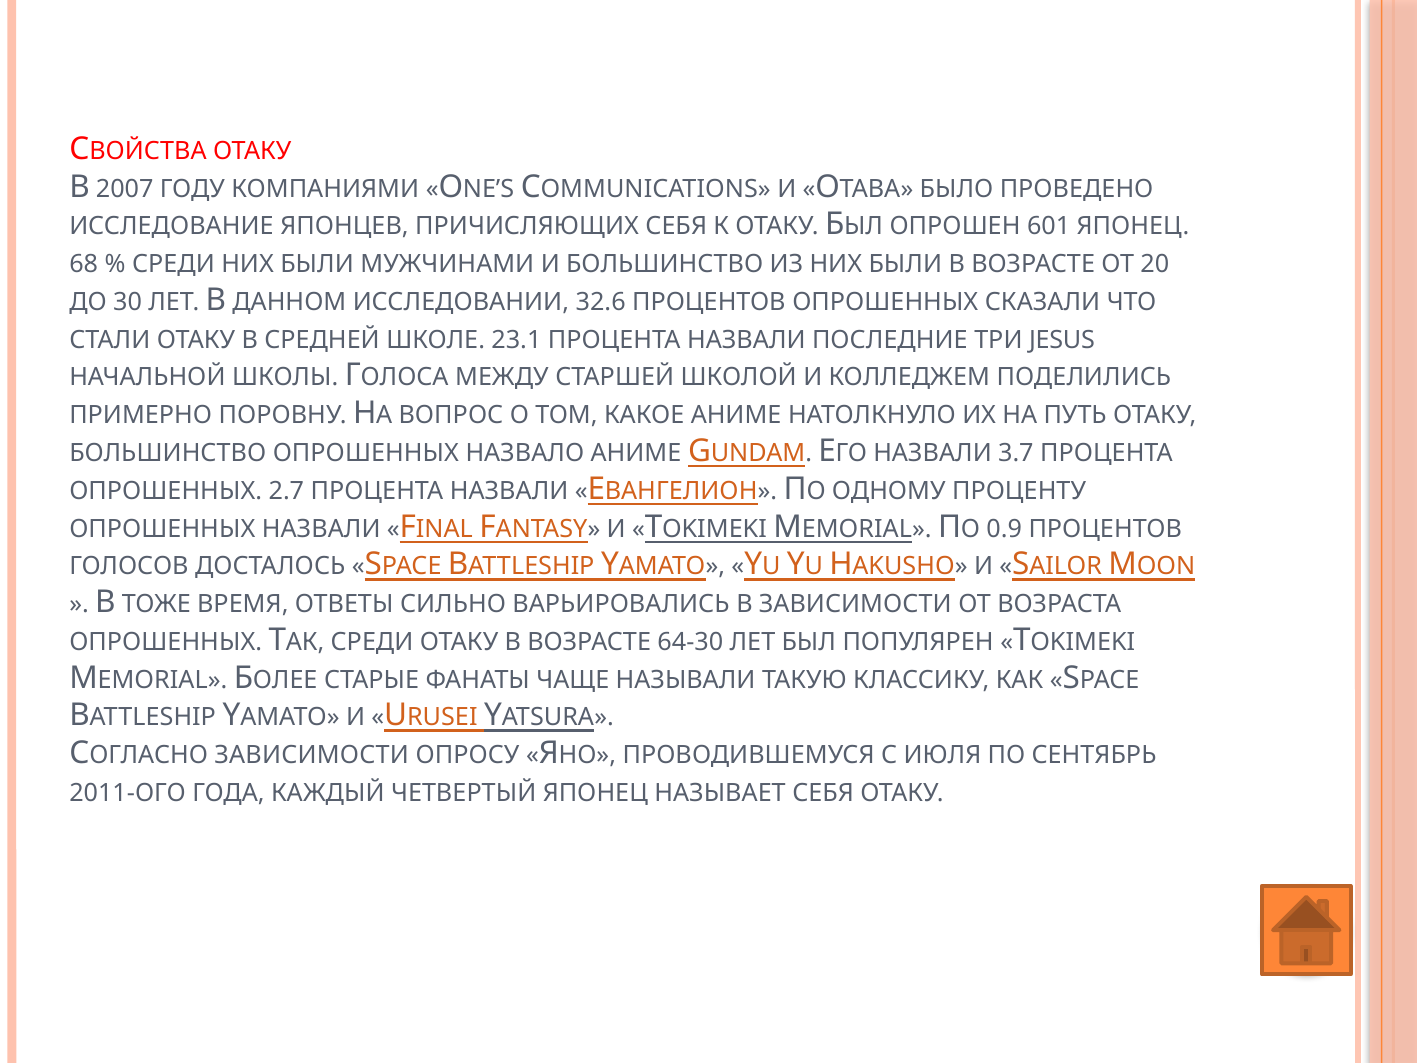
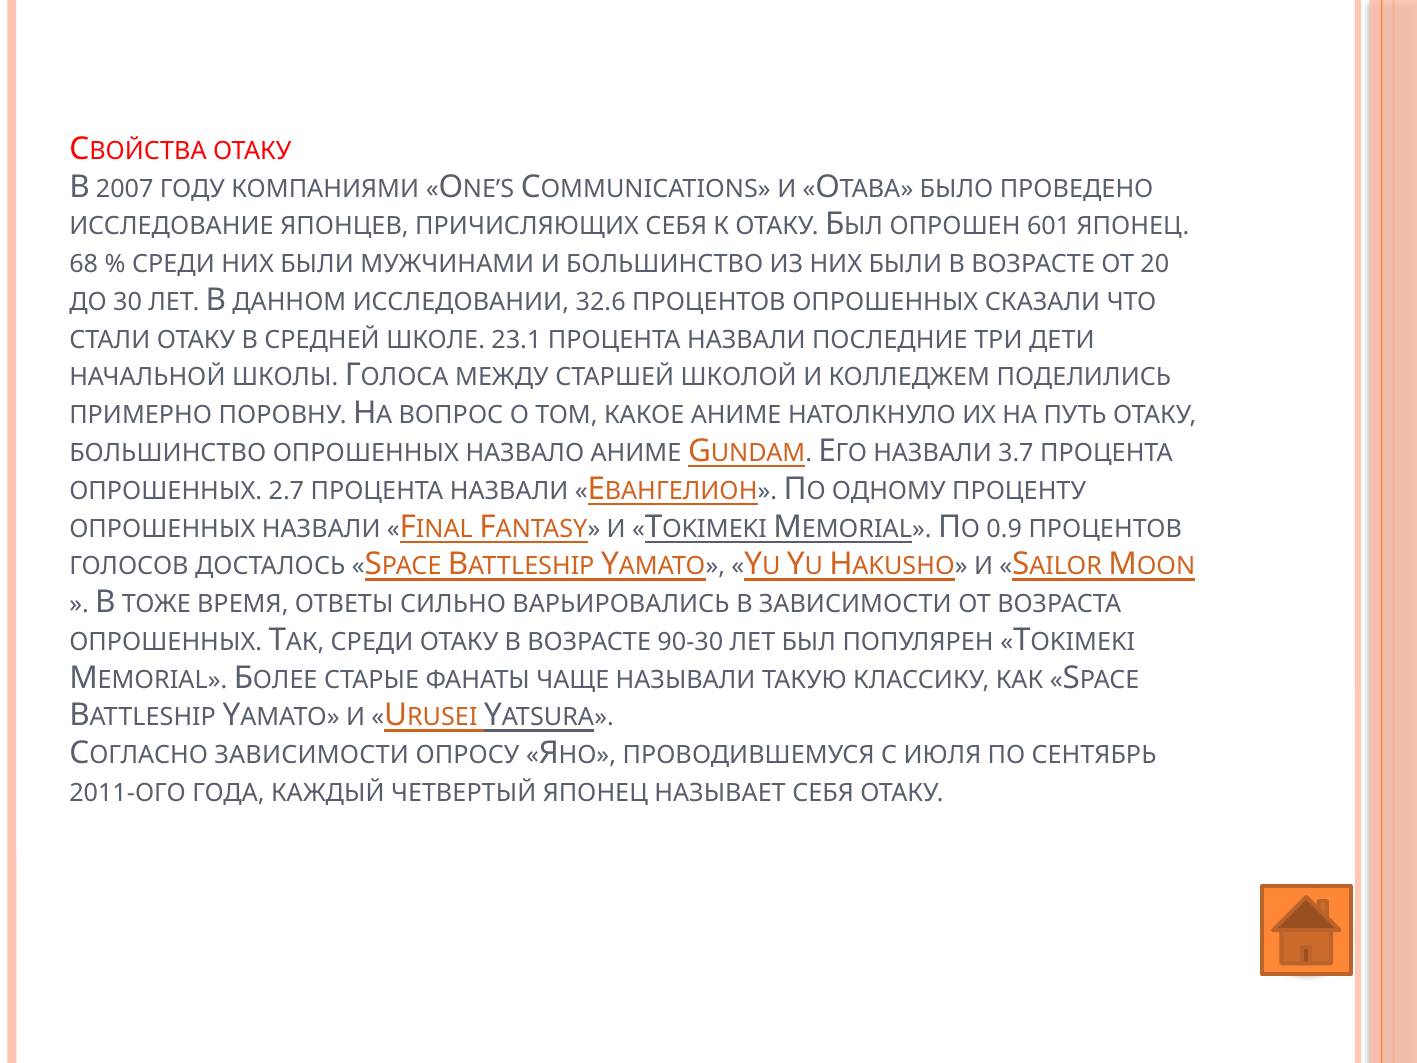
JESUS: JESUS -> ДЕТИ
64-30: 64-30 -> 90-30
